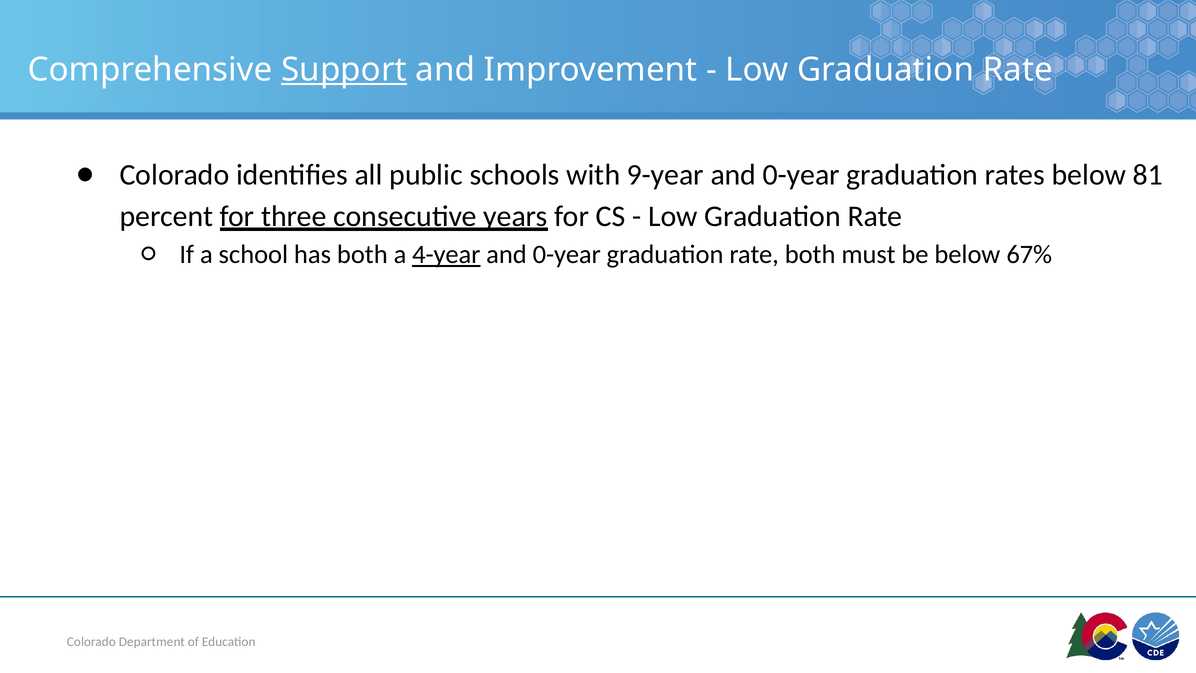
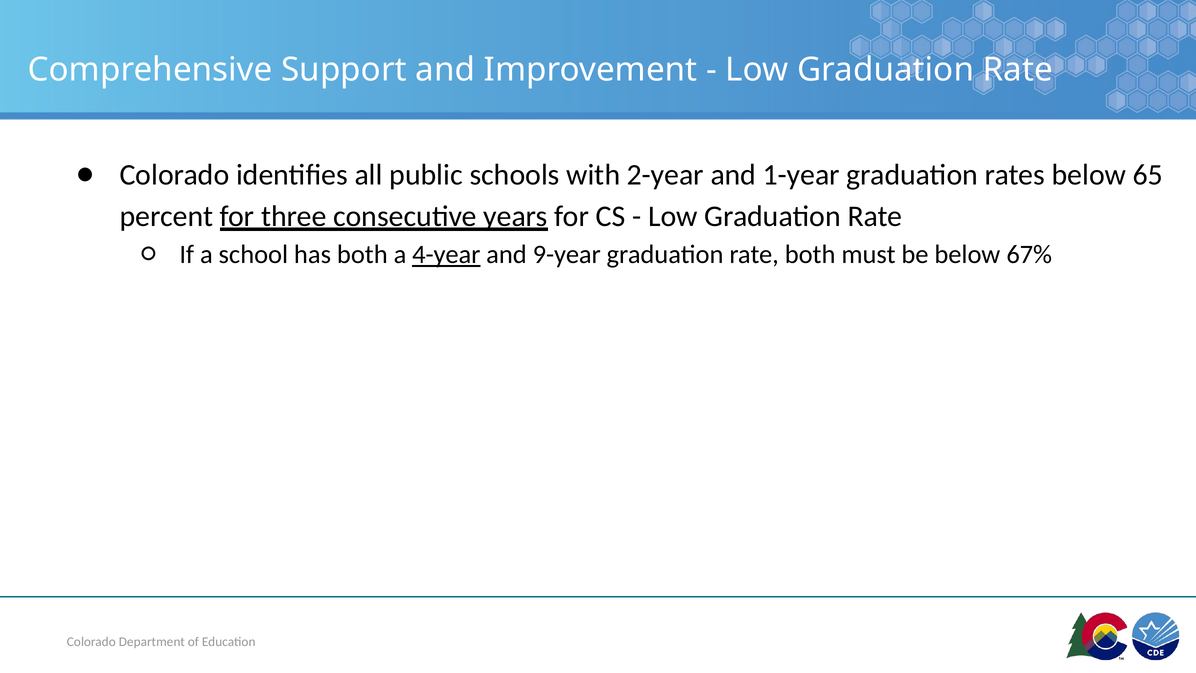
Support underline: present -> none
9-year: 9-year -> 2-year
0-year at (801, 175): 0-year -> 1-year
81: 81 -> 65
0-year at (567, 254): 0-year -> 9-year
